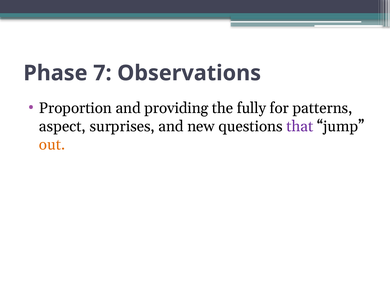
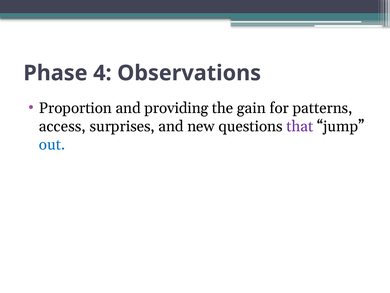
7: 7 -> 4
fully: fully -> gain
aspect: aspect -> access
out colour: orange -> blue
